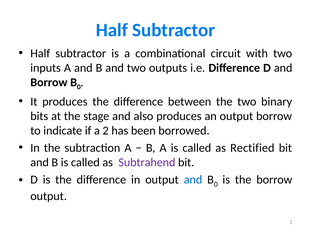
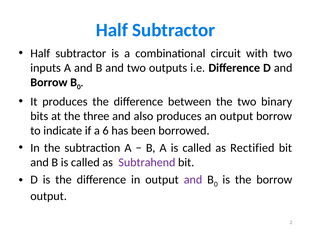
stage: stage -> three
a 2: 2 -> 6
and at (193, 180) colour: blue -> purple
